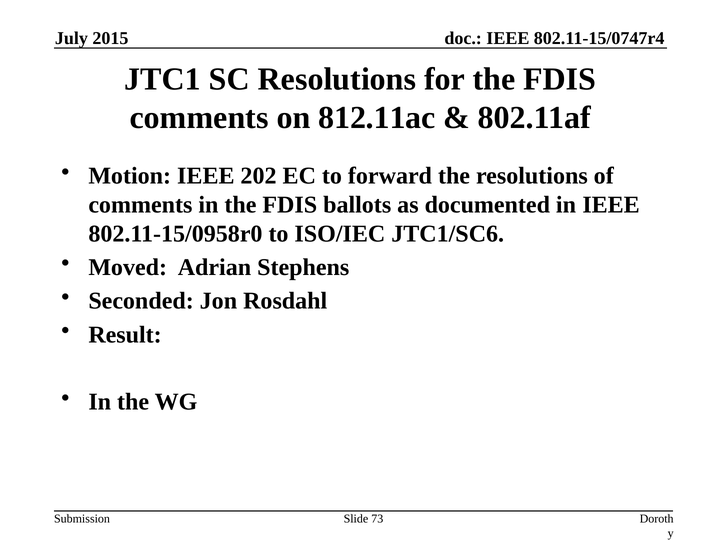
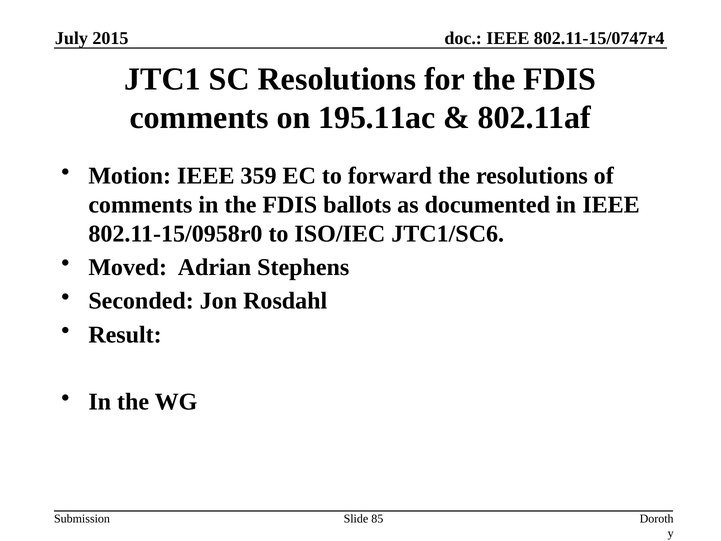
812.11ac: 812.11ac -> 195.11ac
202: 202 -> 359
73: 73 -> 85
